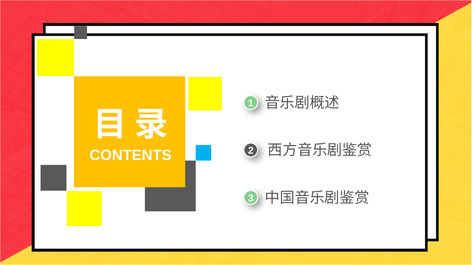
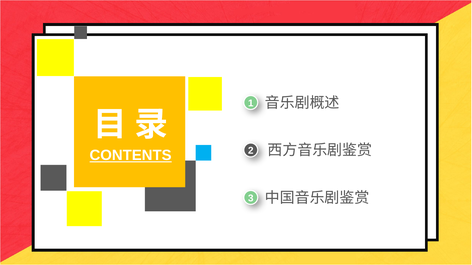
CONTENTS underline: none -> present
